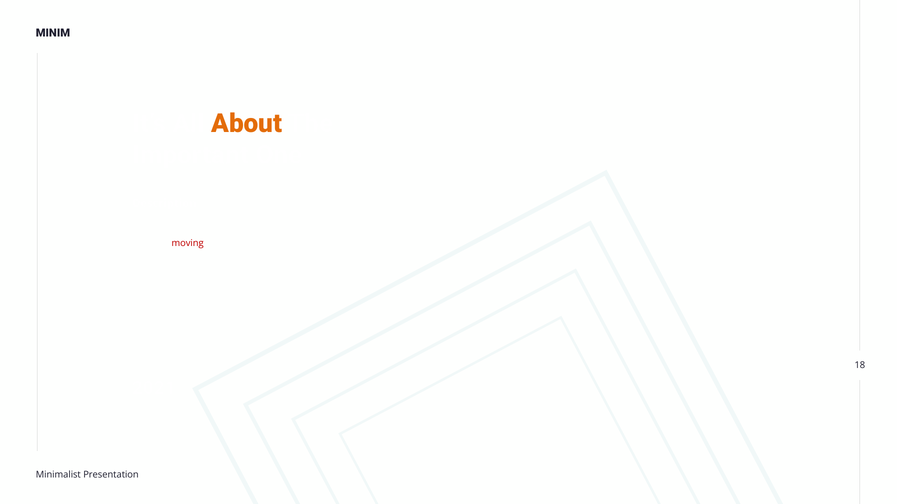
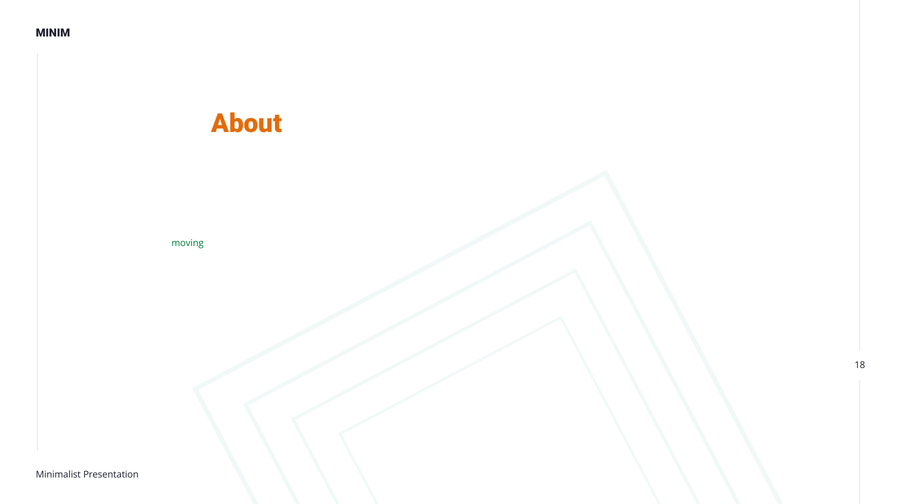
moving colour: red -> green
